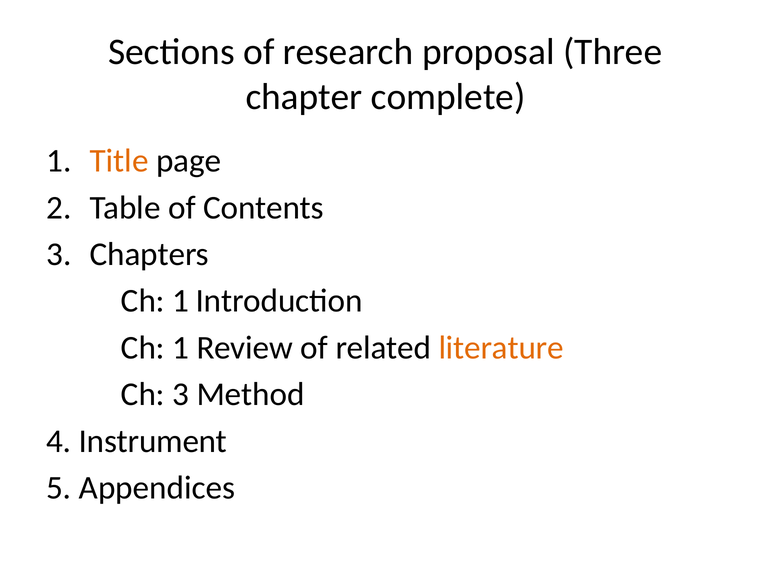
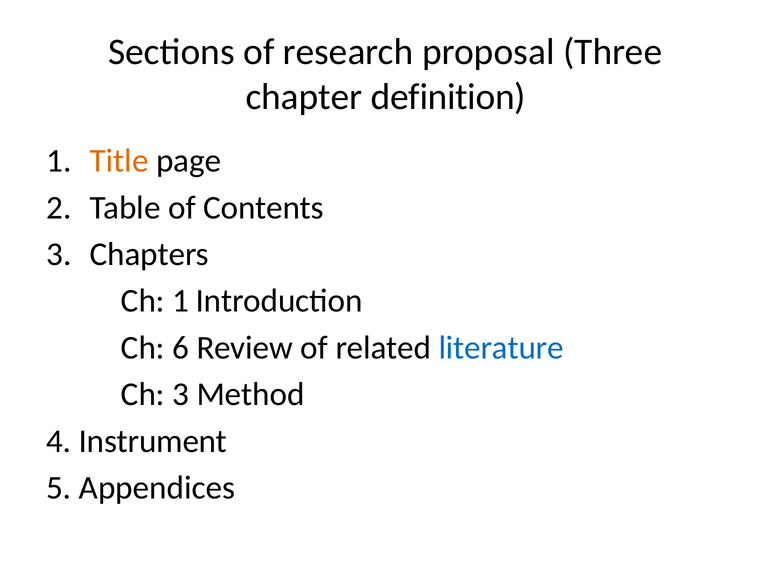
complete: complete -> definition
Ch 1: 1 -> 6
literature colour: orange -> blue
